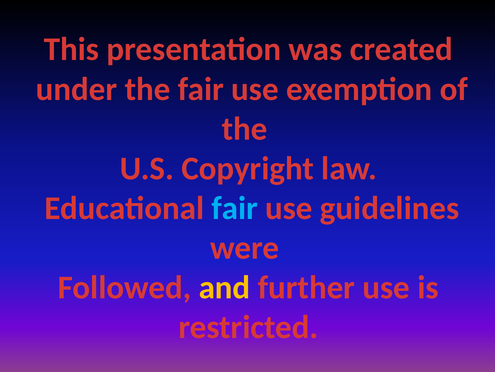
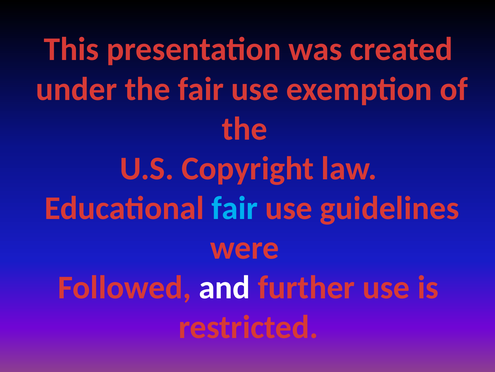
and colour: yellow -> white
